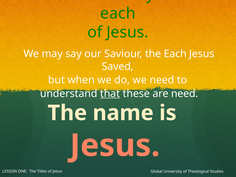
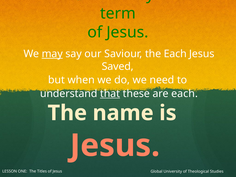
each at (118, 13): each -> term
may underline: none -> present
are need: need -> each
